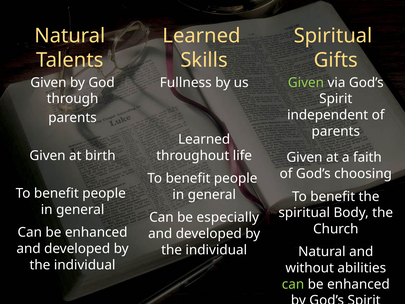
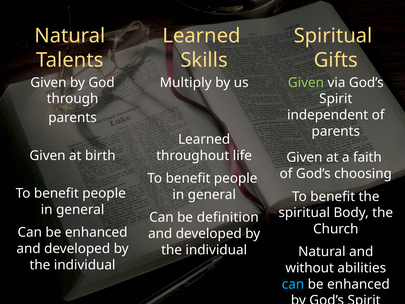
Fullness: Fullness -> Multiply
especially: especially -> definition
can at (293, 284) colour: light green -> light blue
